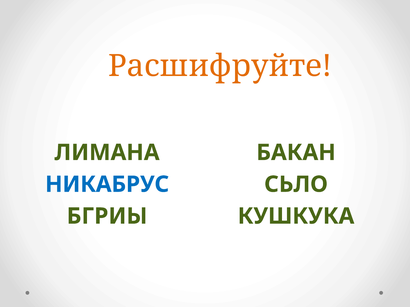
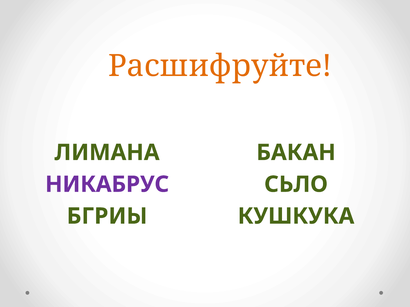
НИКАБРУС colour: blue -> purple
